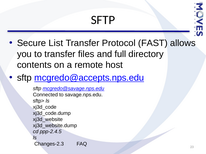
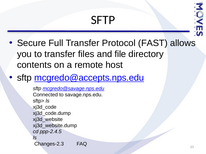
List: List -> Full
full: full -> file
